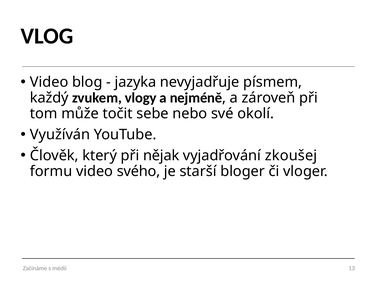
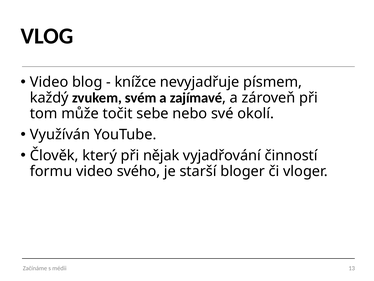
jazyka: jazyka -> knížce
vlogy: vlogy -> svém
nejméně: nejméně -> zajímavé
zkoušej: zkoušej -> činností
